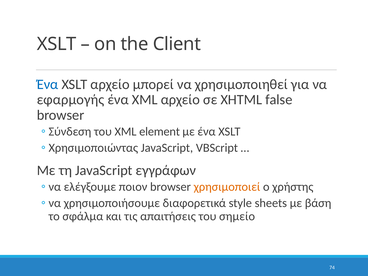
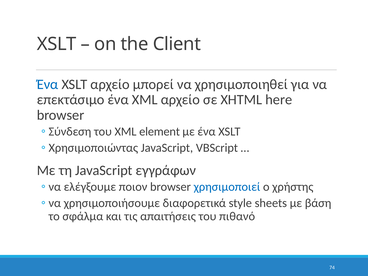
εφαρμογής: εφαρμογής -> επεκτάσιμο
false: false -> here
χρησιμοποιεί colour: orange -> blue
σημείο: σημείο -> πιθανό
